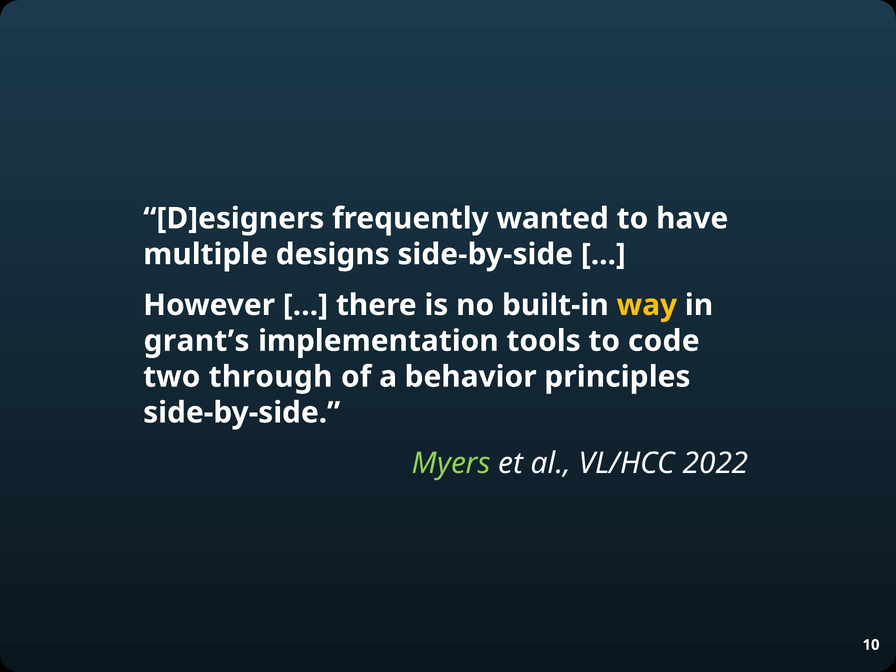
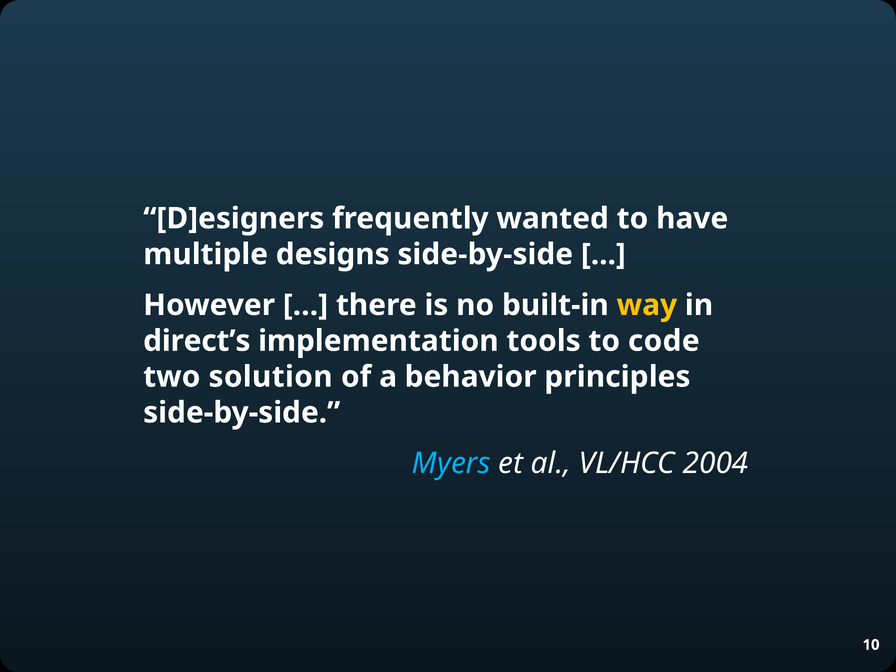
grant’s: grant’s -> direct’s
through: through -> solution
Myers colour: light green -> light blue
2022: 2022 -> 2004
